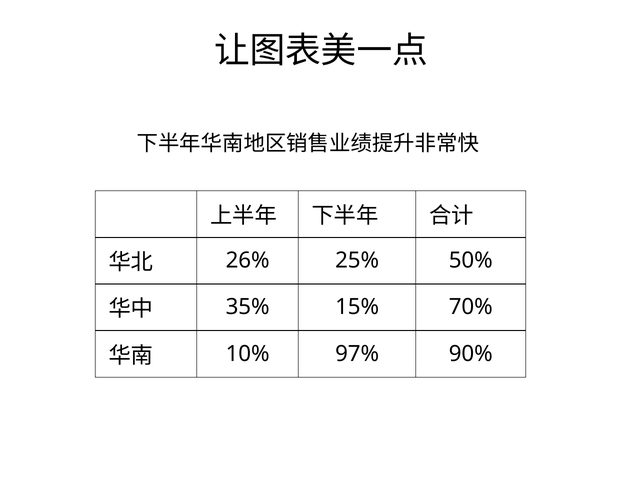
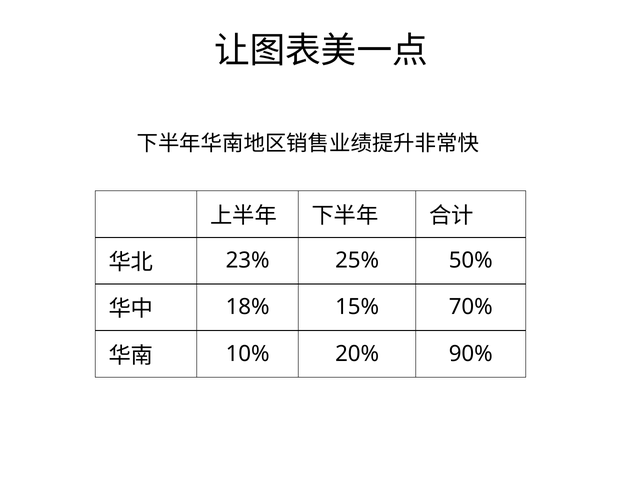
26%: 26% -> 23%
35%: 35% -> 18%
97%: 97% -> 20%
